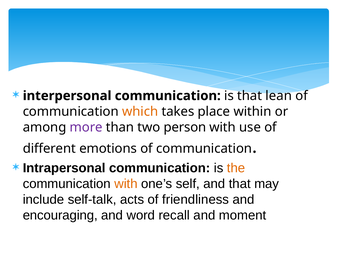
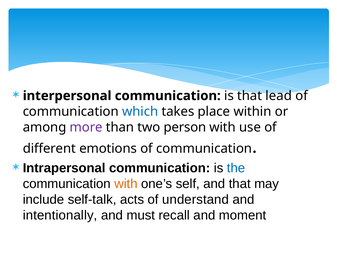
lean: lean -> lead
which colour: orange -> blue
the colour: orange -> blue
friendliness: friendliness -> understand
encouraging: encouraging -> intentionally
word: word -> must
